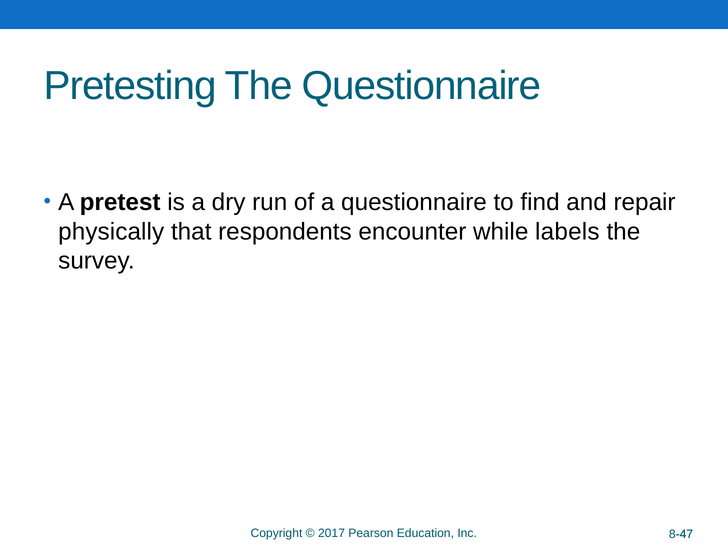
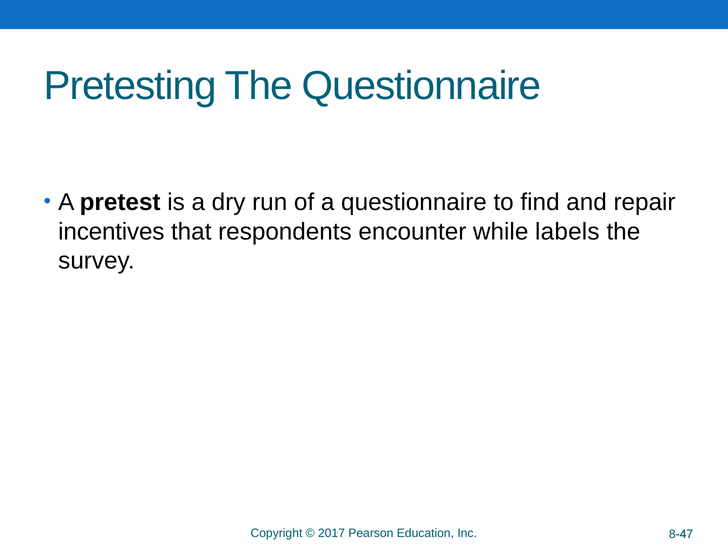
physically: physically -> incentives
